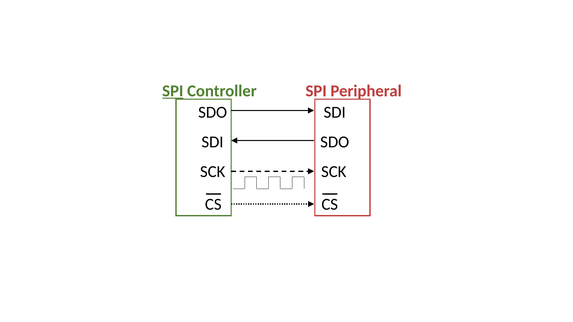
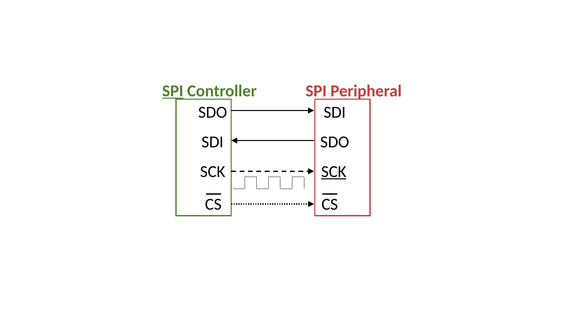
SCK at (334, 172) underline: none -> present
